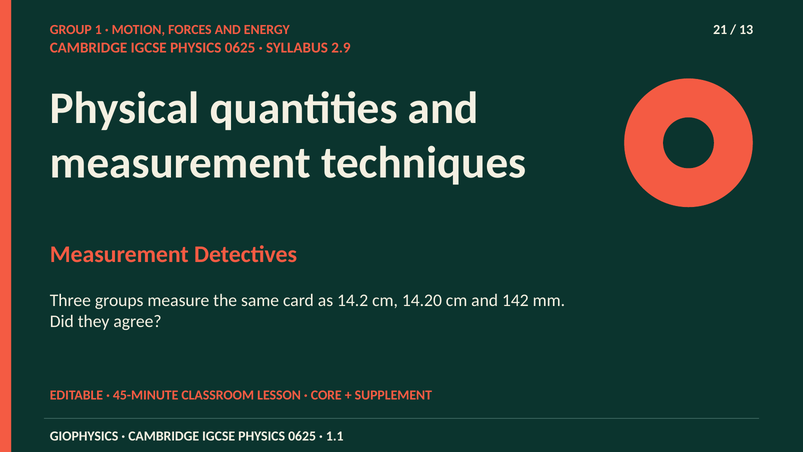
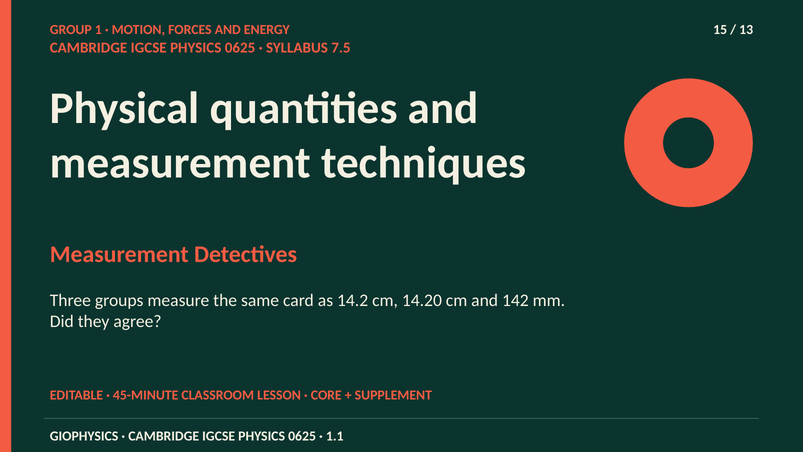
21: 21 -> 15
2.9: 2.9 -> 7.5
